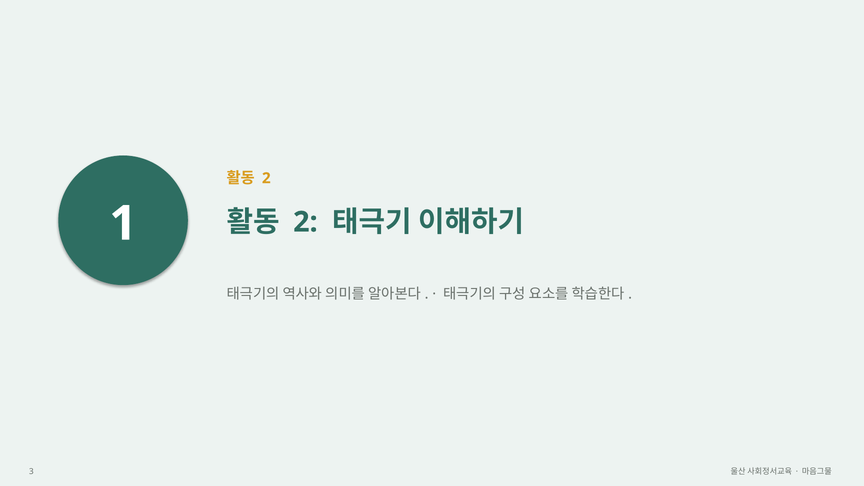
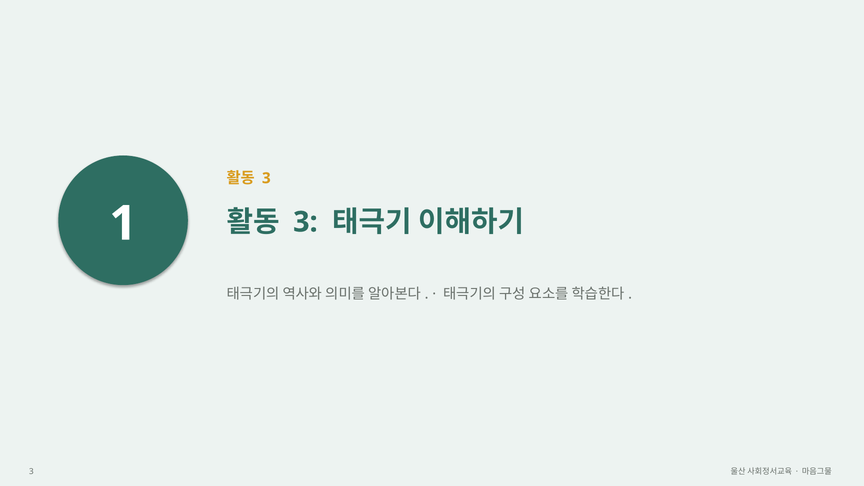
2 at (266, 178): 2 -> 3
2 at (305, 222): 2 -> 3
